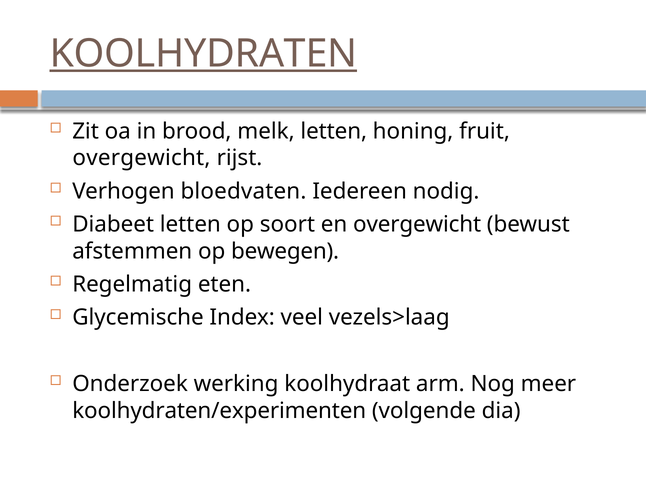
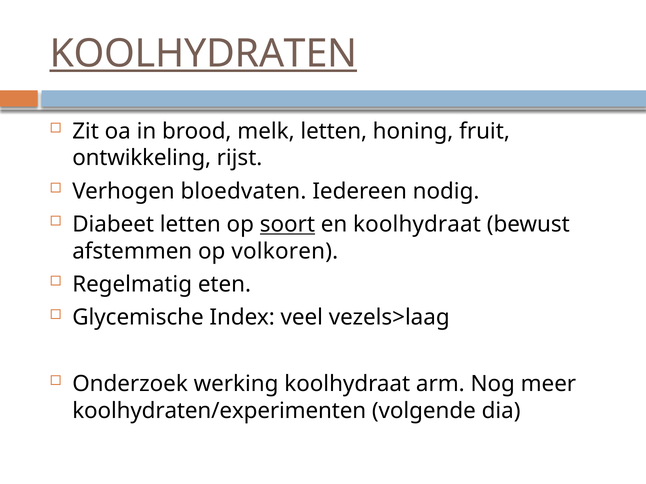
overgewicht at (141, 158): overgewicht -> ontwikkeling
soort underline: none -> present
en overgewicht: overgewicht -> koolhydraat
bewegen: bewegen -> volkoren
